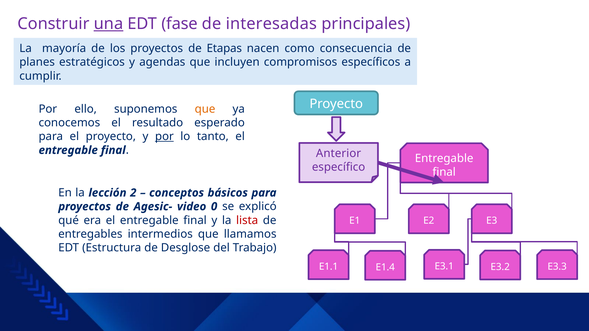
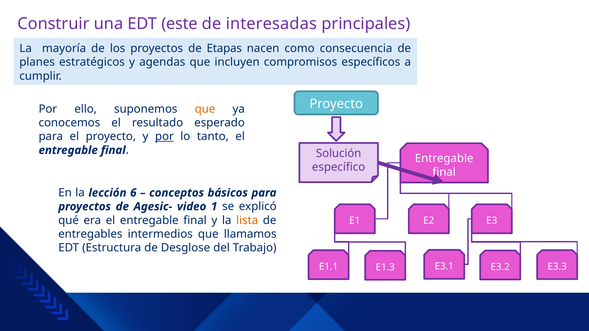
una underline: present -> none
fase: fase -> este
Anterior: Anterior -> Solución
2: 2 -> 6
0: 0 -> 1
lista colour: red -> orange
E1.4: E1.4 -> E1.3
